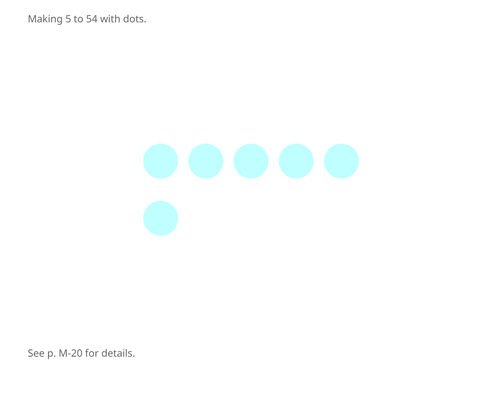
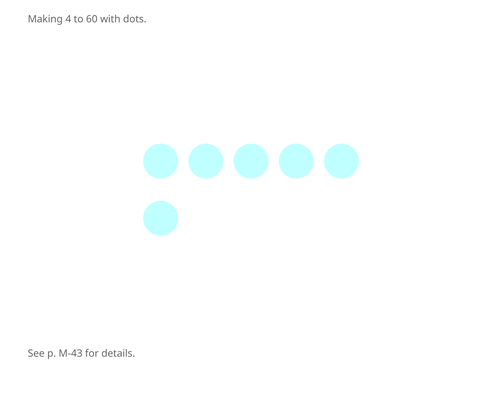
5: 5 -> 4
54: 54 -> 60
M-20: M-20 -> M-43
